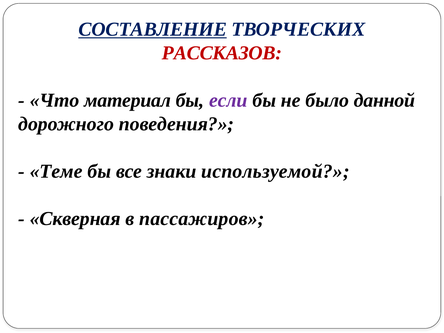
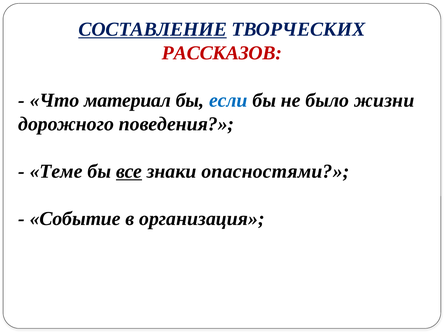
если colour: purple -> blue
данной: данной -> жизни
все underline: none -> present
используемой: используемой -> опасностями
Скверная: Скверная -> Событие
пассажиров: пассажиров -> организация
